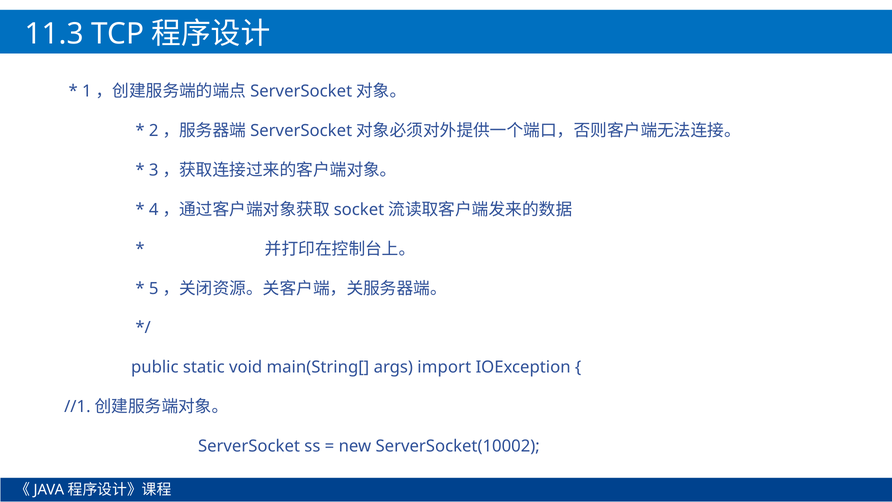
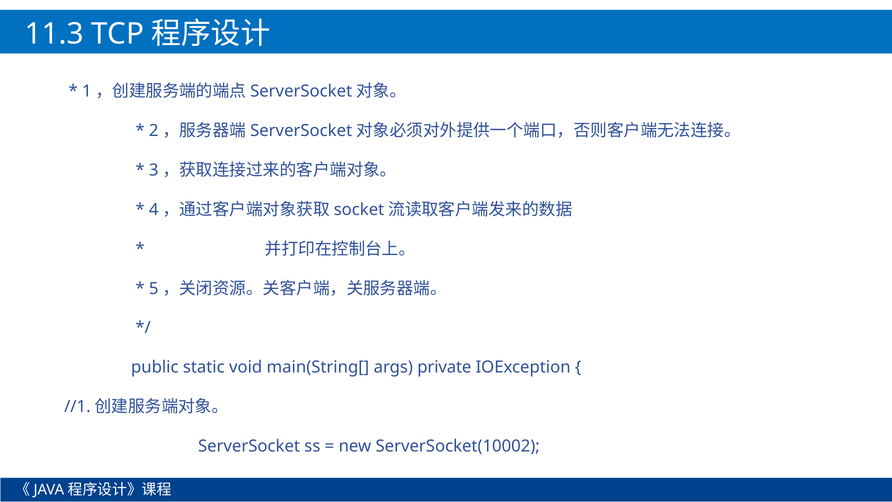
import: import -> private
